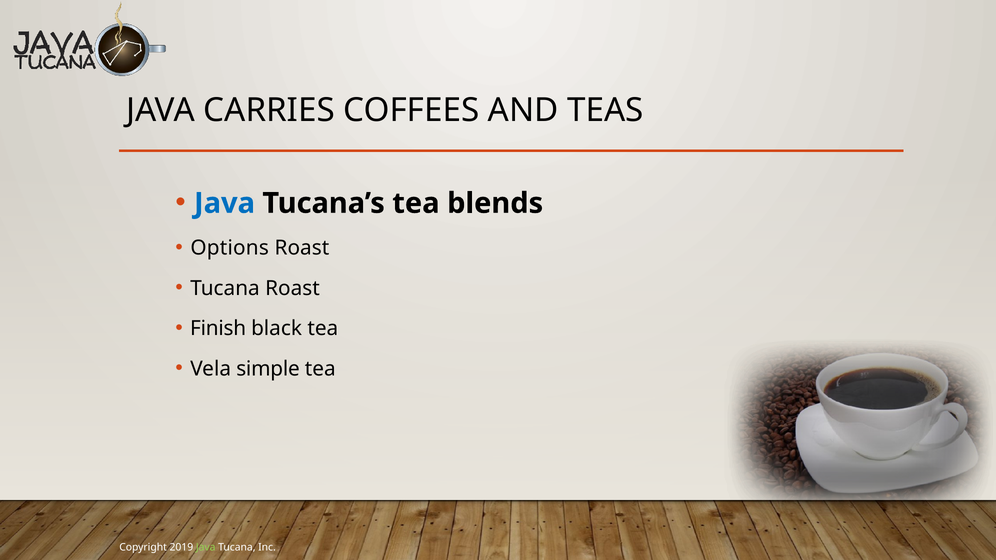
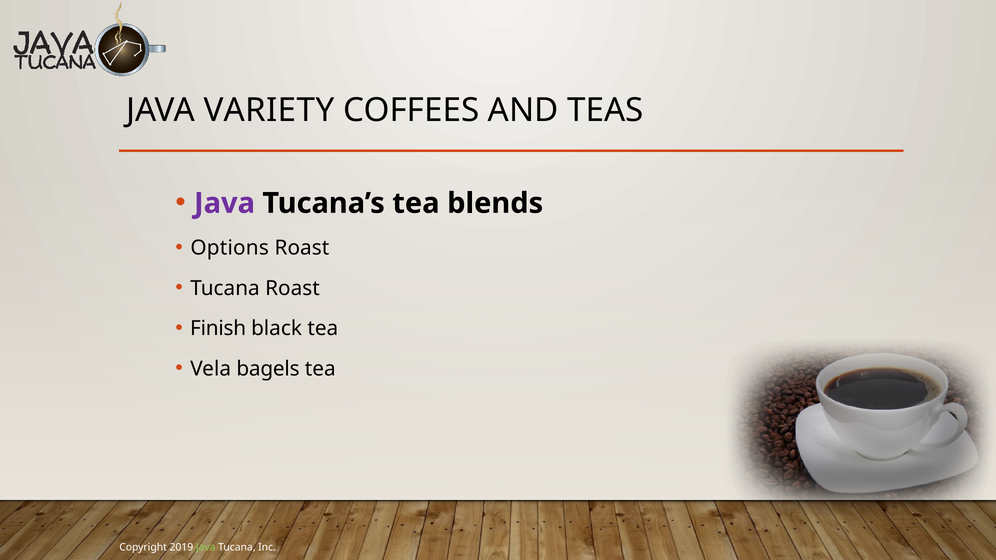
CARRIES: CARRIES -> VARIETY
Java at (225, 203) colour: blue -> purple
simple: simple -> bagels
